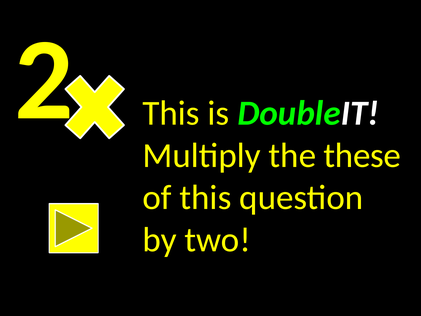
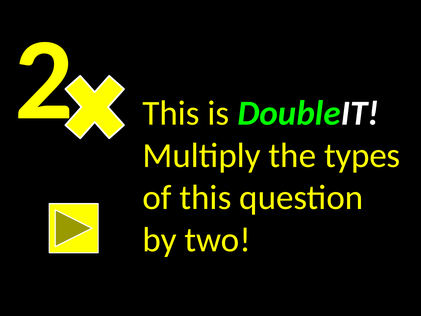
these: these -> types
